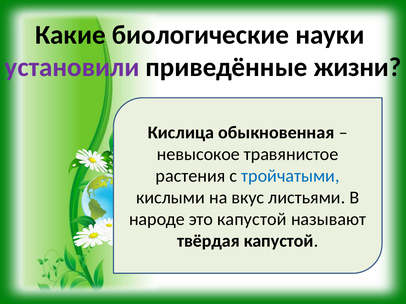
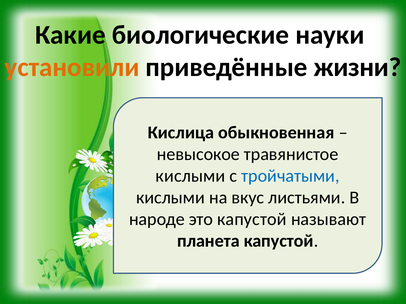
установили colour: purple -> orange
растения at (191, 176): растения -> кислыми
твёрдая: твёрдая -> планета
